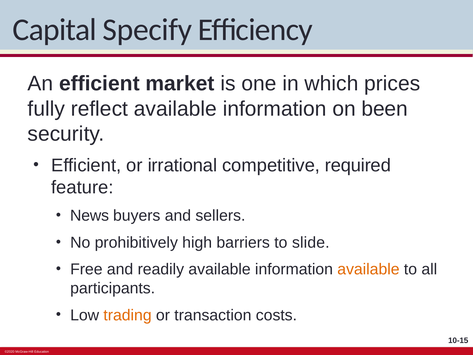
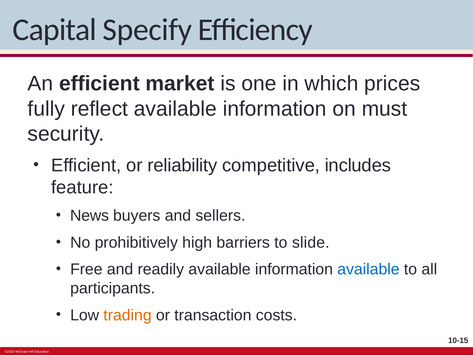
been: been -> must
irrational: irrational -> reliability
required: required -> includes
available at (368, 269) colour: orange -> blue
